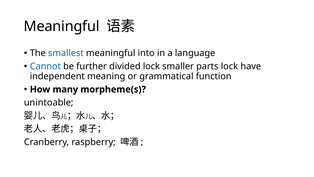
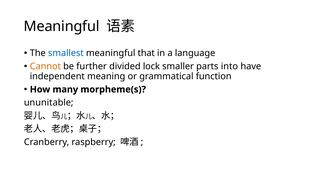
meaningful into: into -> that
Cannot colour: blue -> orange
parts lock: lock -> into
into at (44, 102): into -> unit
